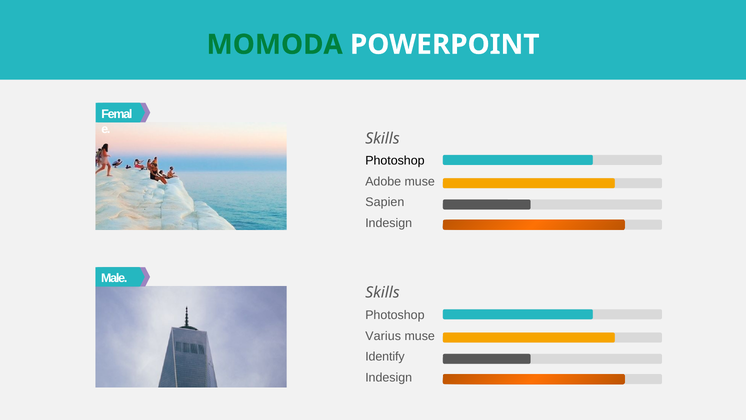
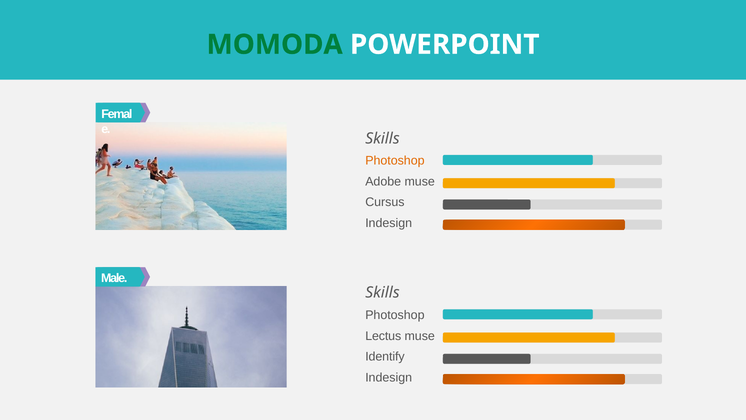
Photoshop at (395, 161) colour: black -> orange
Sapien: Sapien -> Cursus
Varius: Varius -> Lectus
